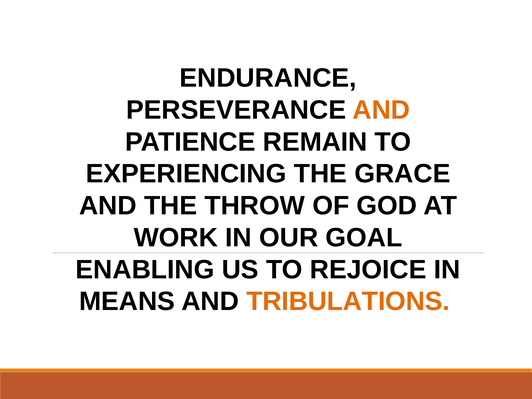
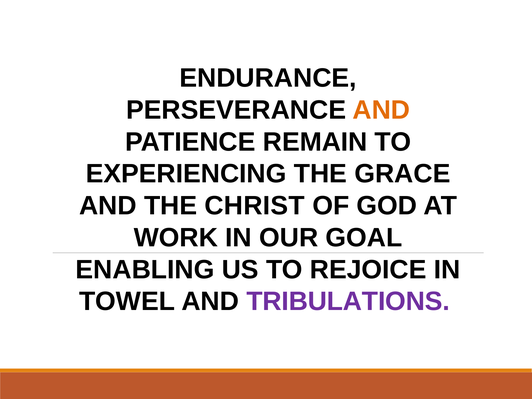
THROW: THROW -> CHRIST
MEANS: MEANS -> TOWEL
TRIBULATIONS colour: orange -> purple
